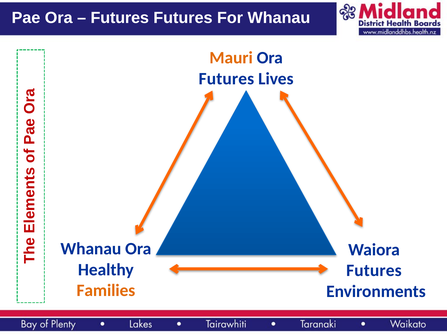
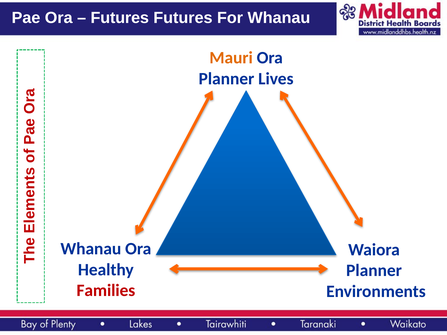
Futures at (226, 79): Futures -> Planner
Futures at (374, 271): Futures -> Planner
Families colour: orange -> red
